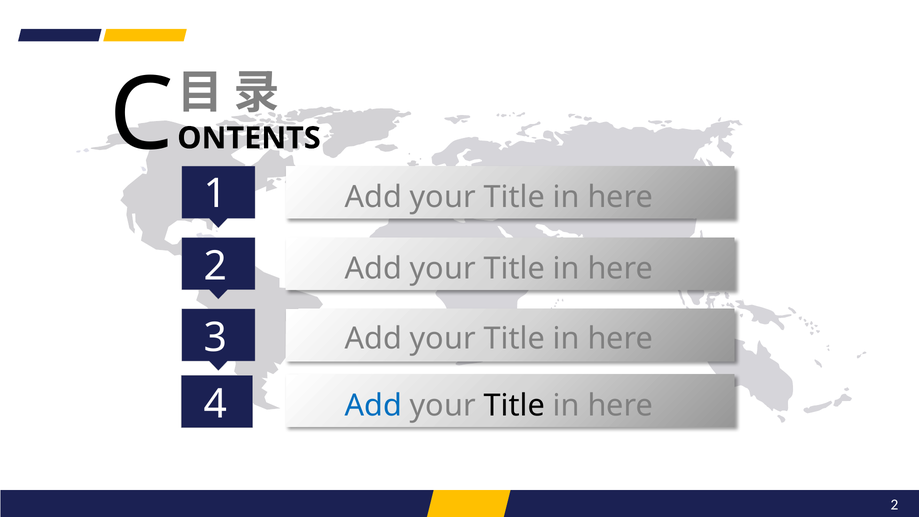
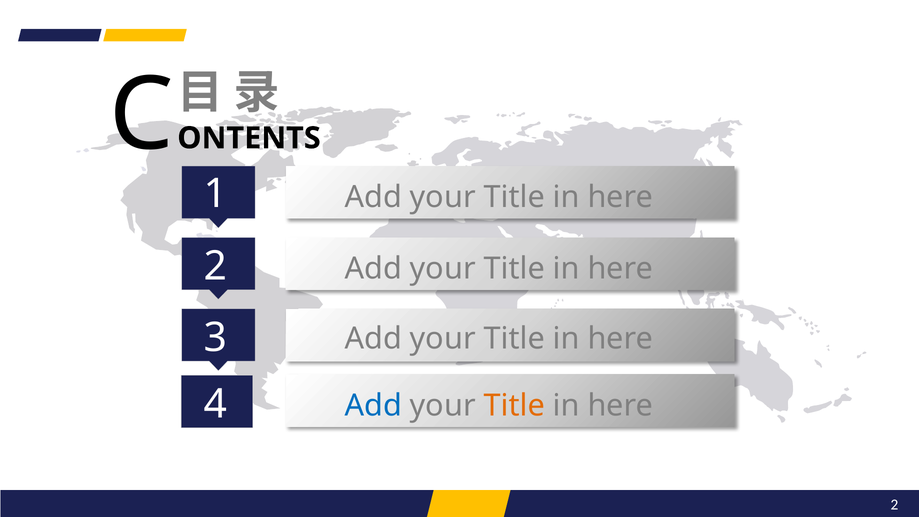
Title at (514, 405) colour: black -> orange
